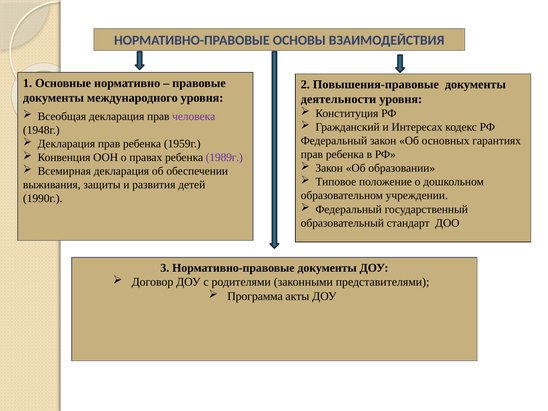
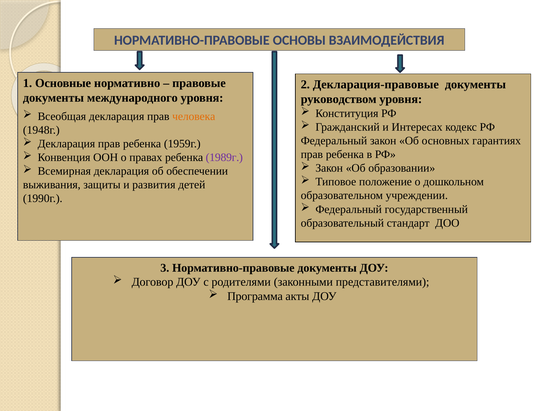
Повышения-правовые: Повышения-правовые -> Декларация-правовые
деятельности: деятельности -> руководством
человека colour: purple -> orange
